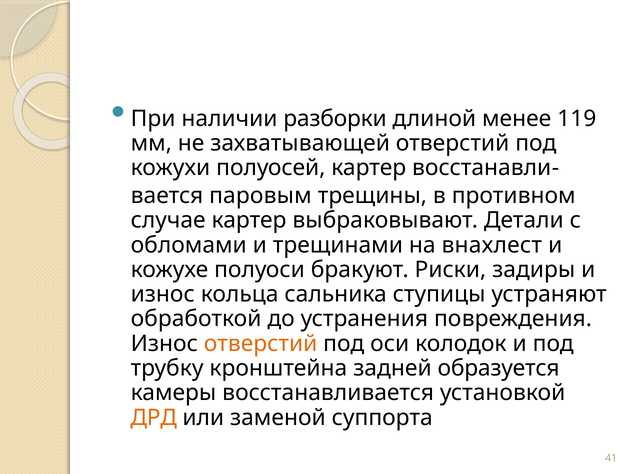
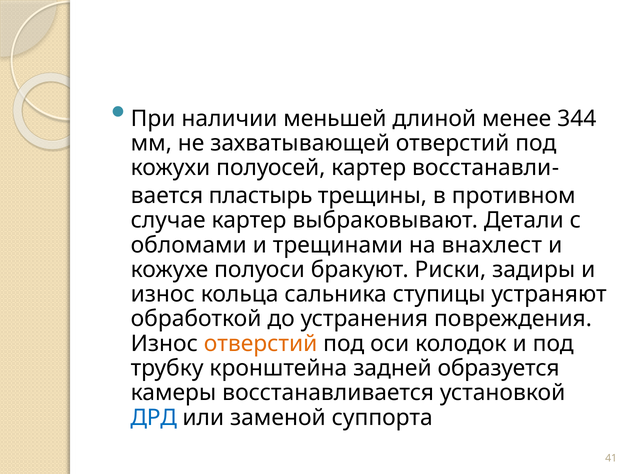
разборки: разборки -> меньшей
119: 119 -> 344
паровым: паровым -> пластырь
ДРД colour: orange -> blue
